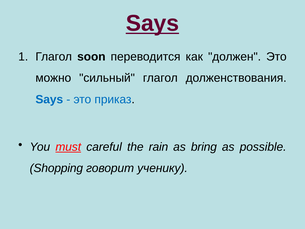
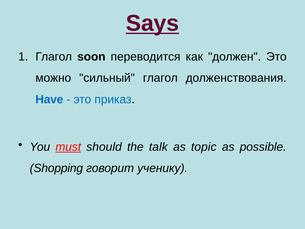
Says at (49, 99): Says -> Have
careful: careful -> should
rain: rain -> talk
bring: bring -> topic
